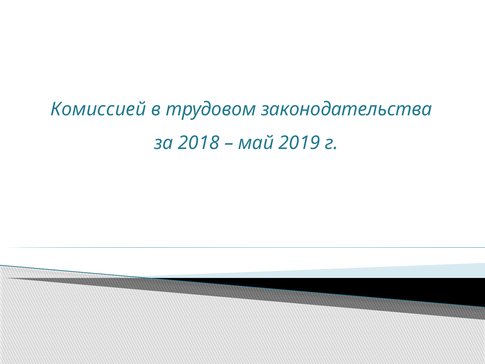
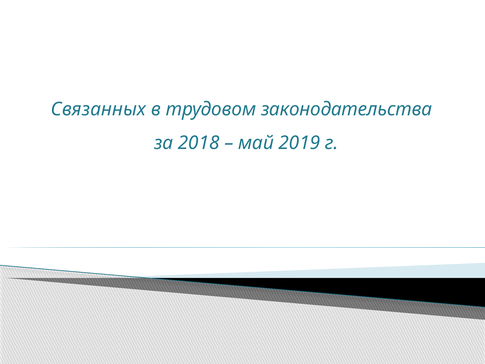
Комиссией: Комиссией -> Связанных
